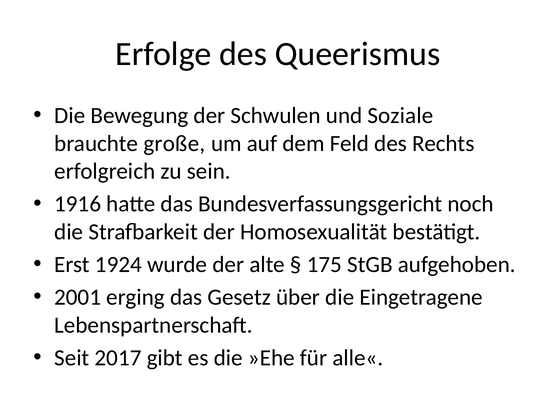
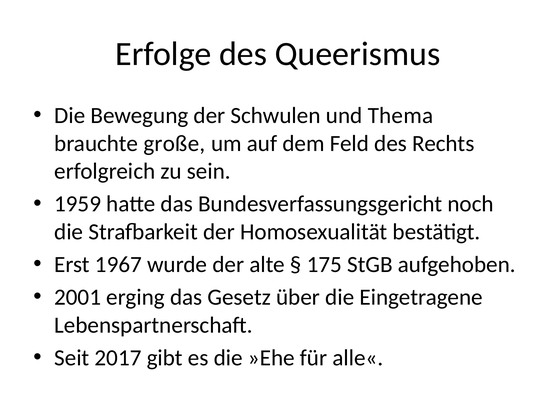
Soziale: Soziale -> Thema
1916: 1916 -> 1959
1924: 1924 -> 1967
